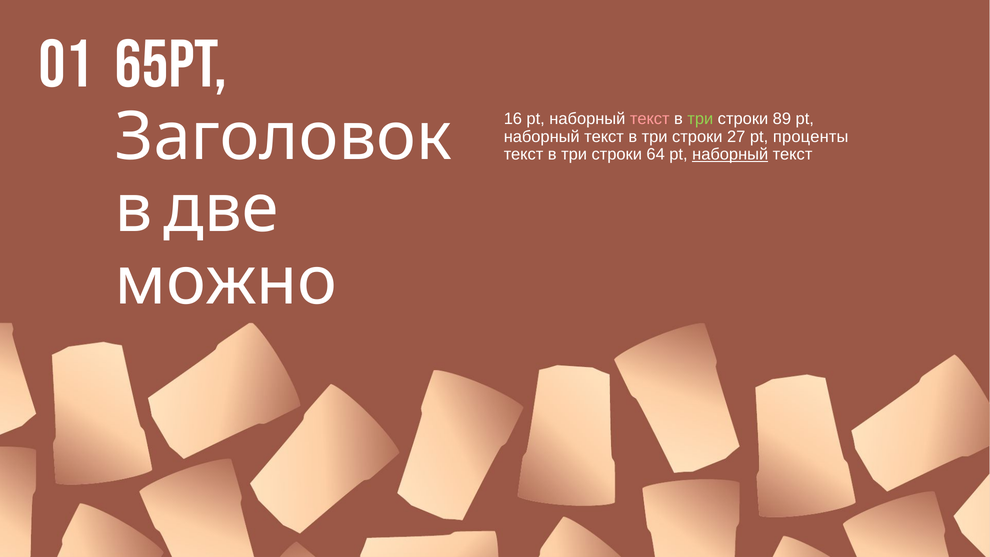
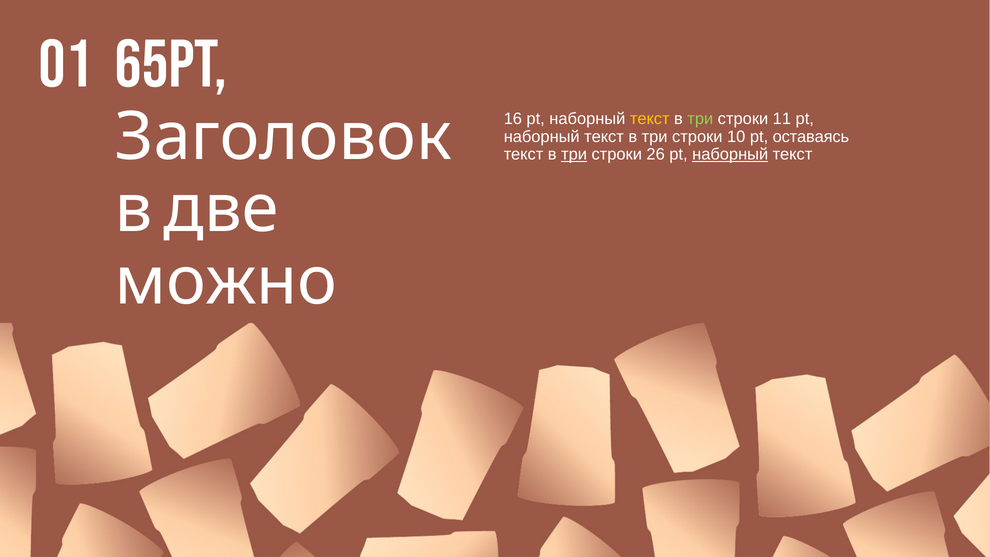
текст at (650, 119) colour: pink -> yellow
89: 89 -> 11
27: 27 -> 10
проценты: проценты -> оставаясь
три at (574, 154) underline: none -> present
64: 64 -> 26
